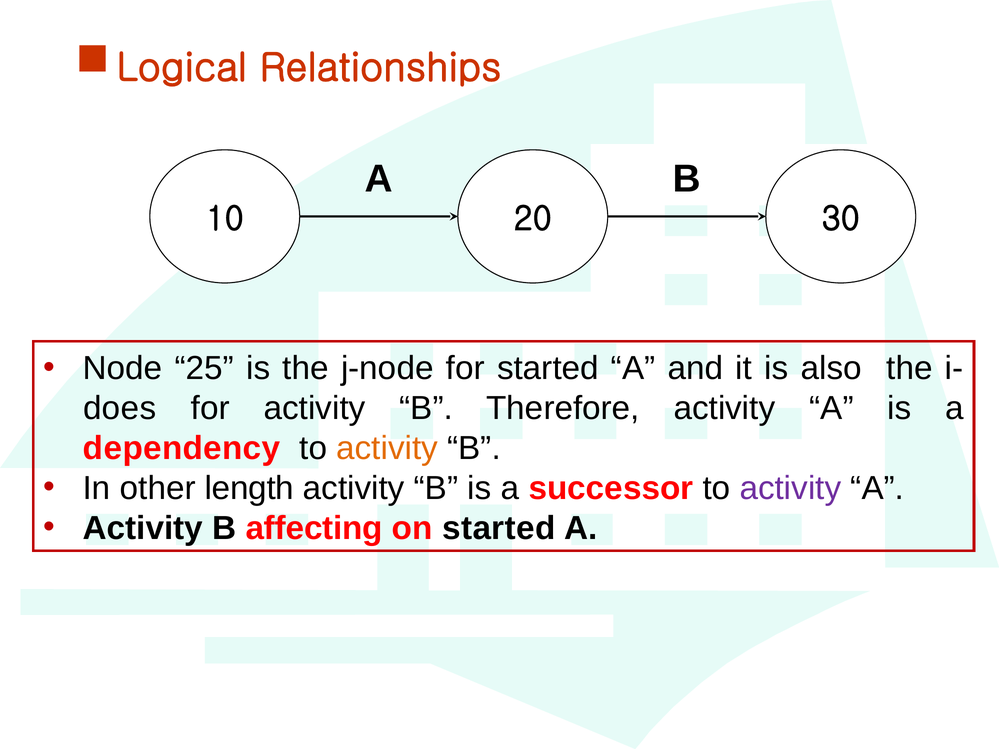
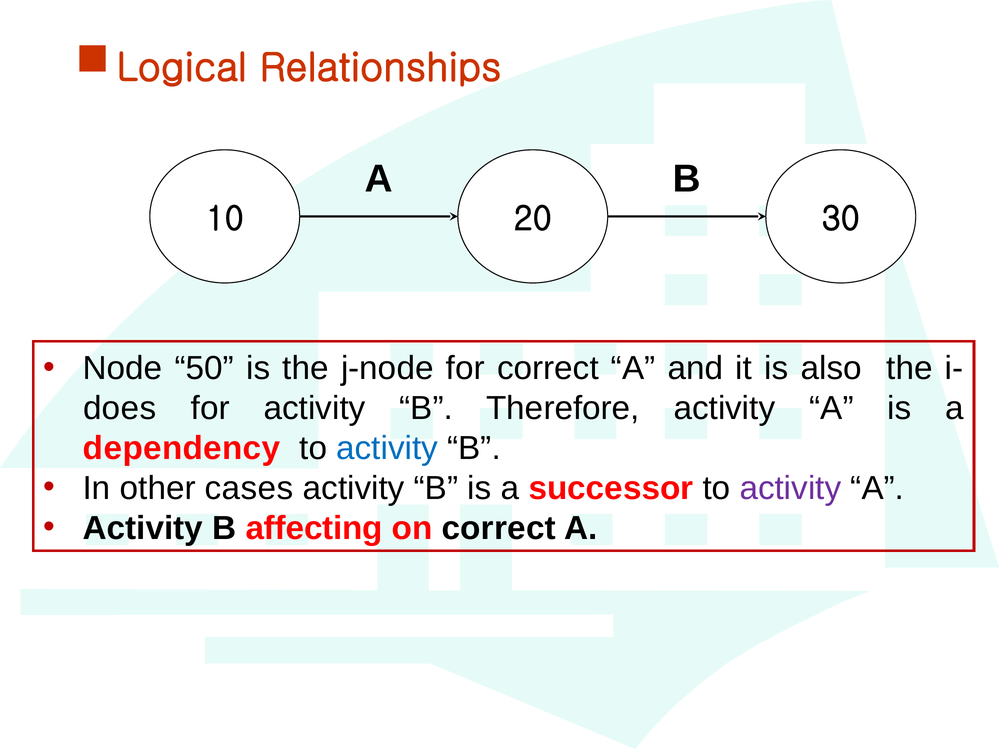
25: 25 -> 50
for started: started -> correct
activity at (387, 448) colour: orange -> blue
length: length -> cases
on started: started -> correct
